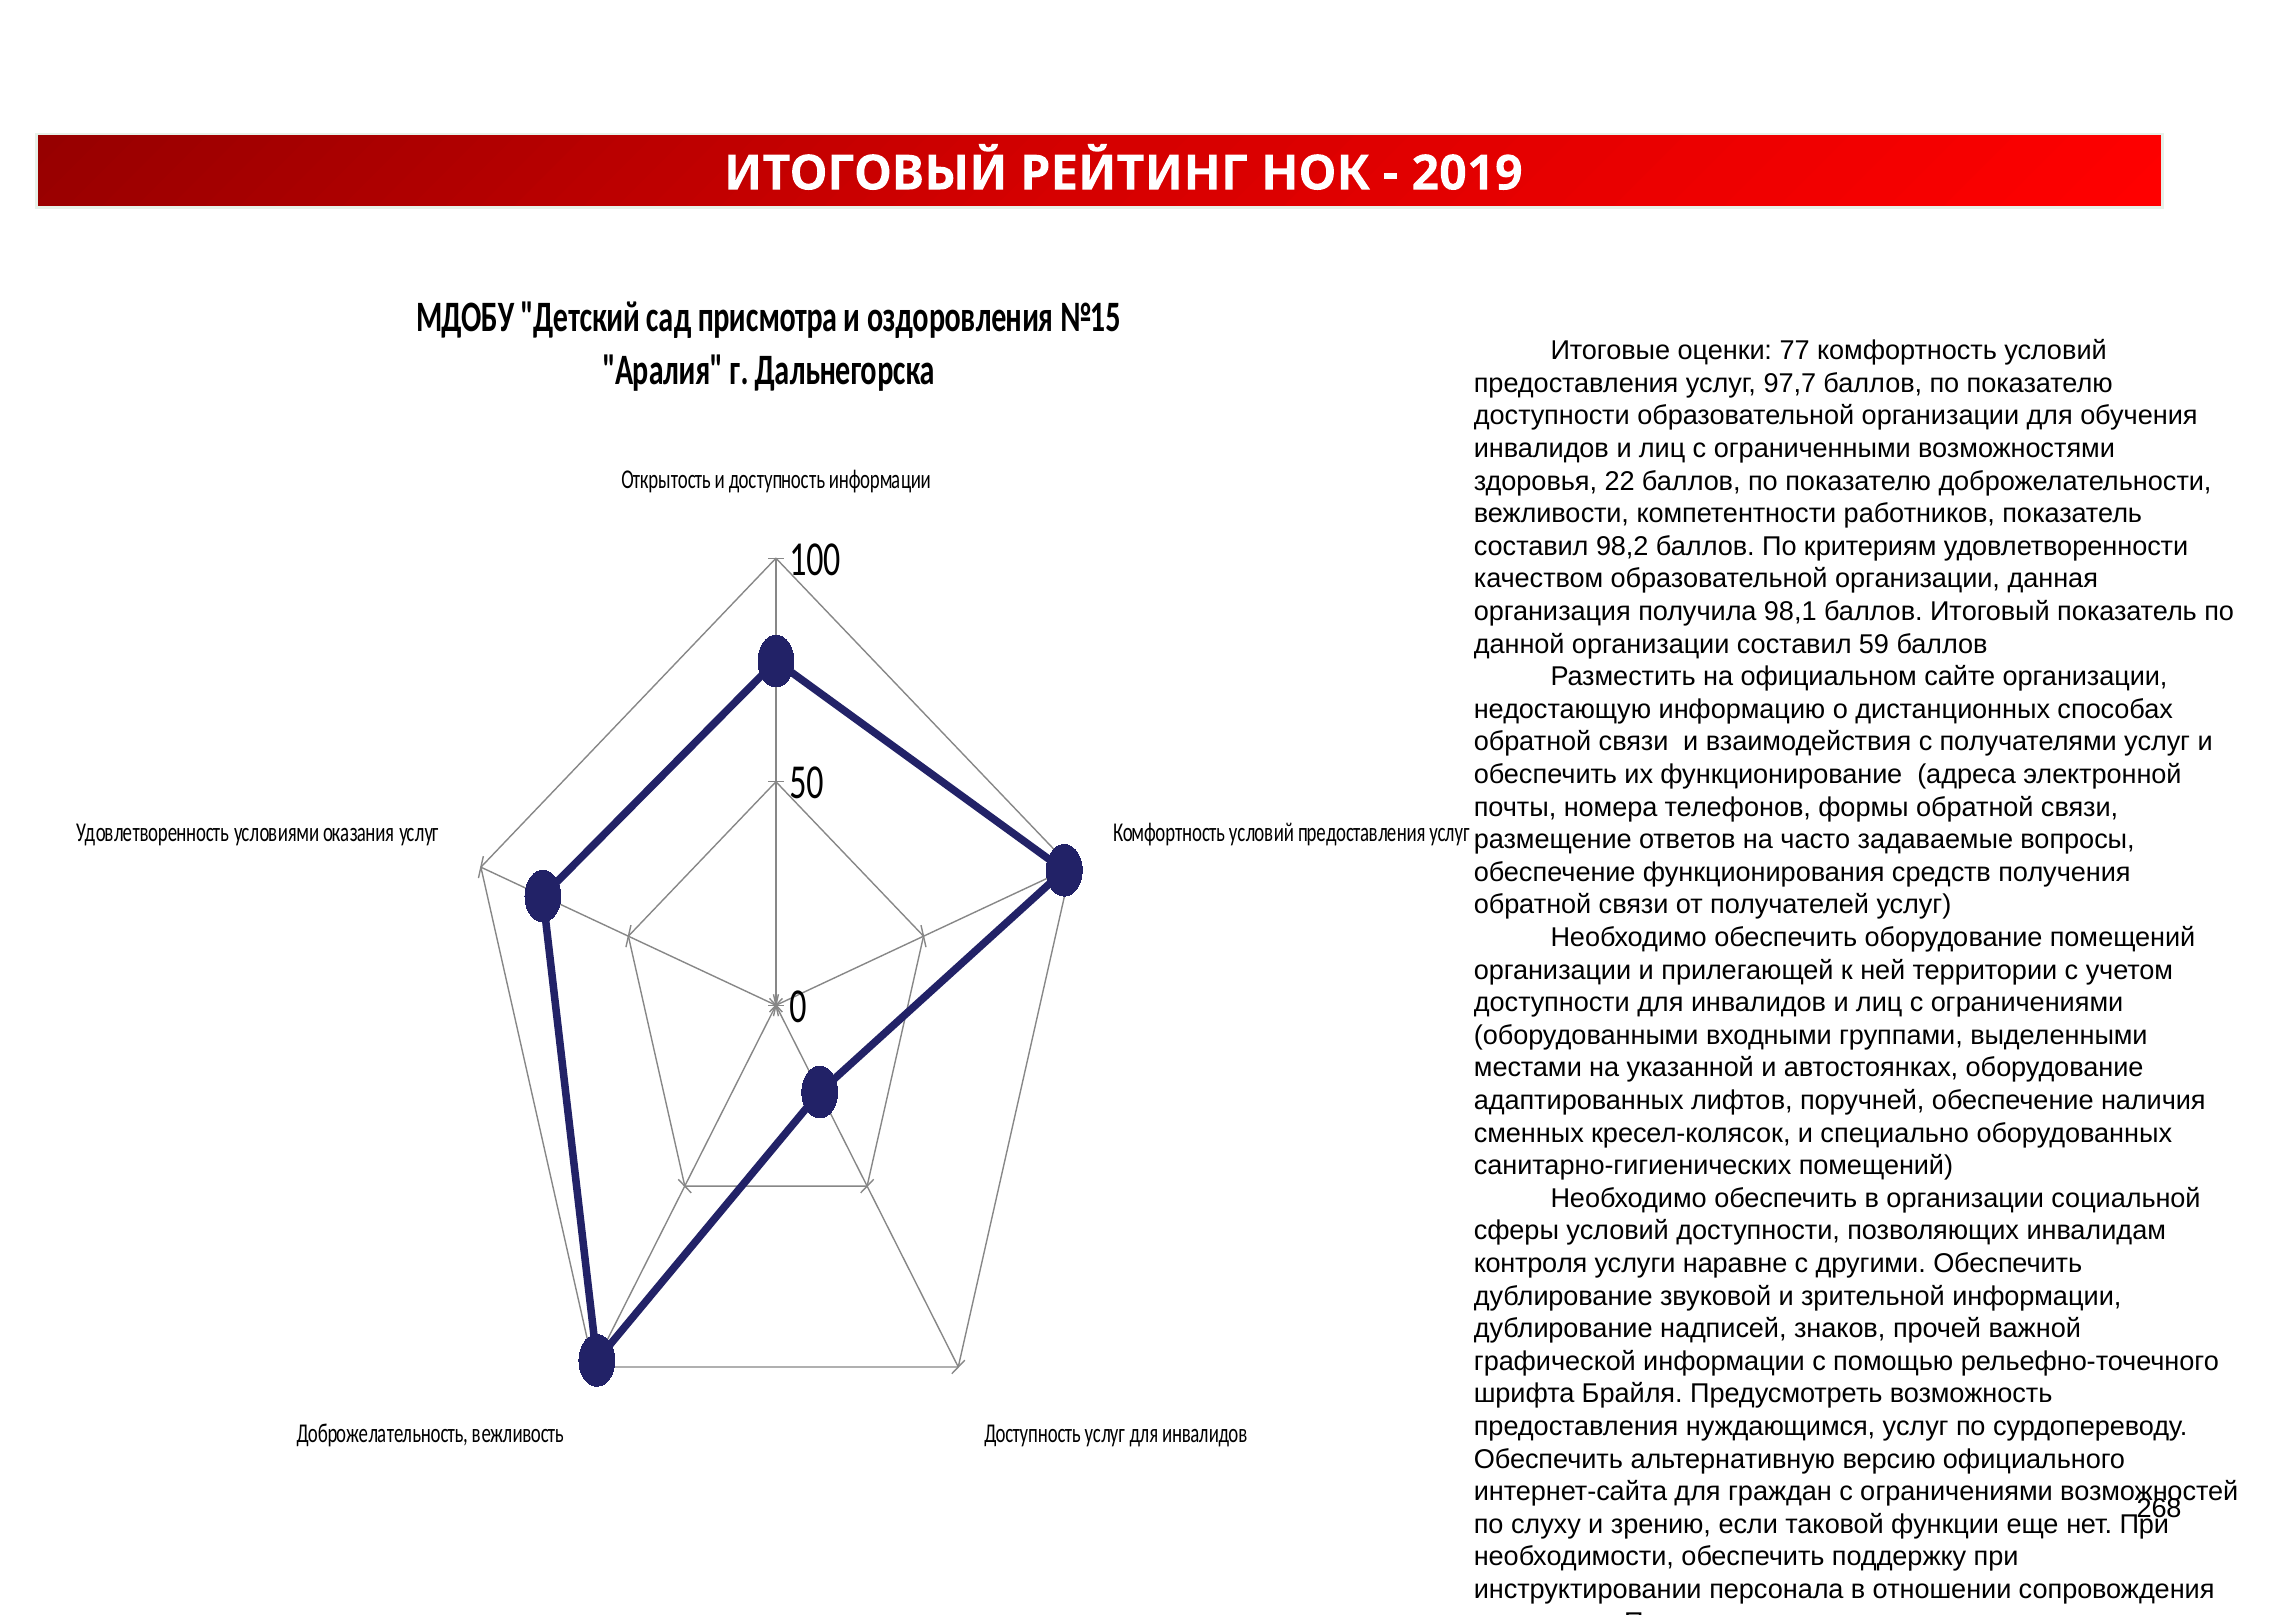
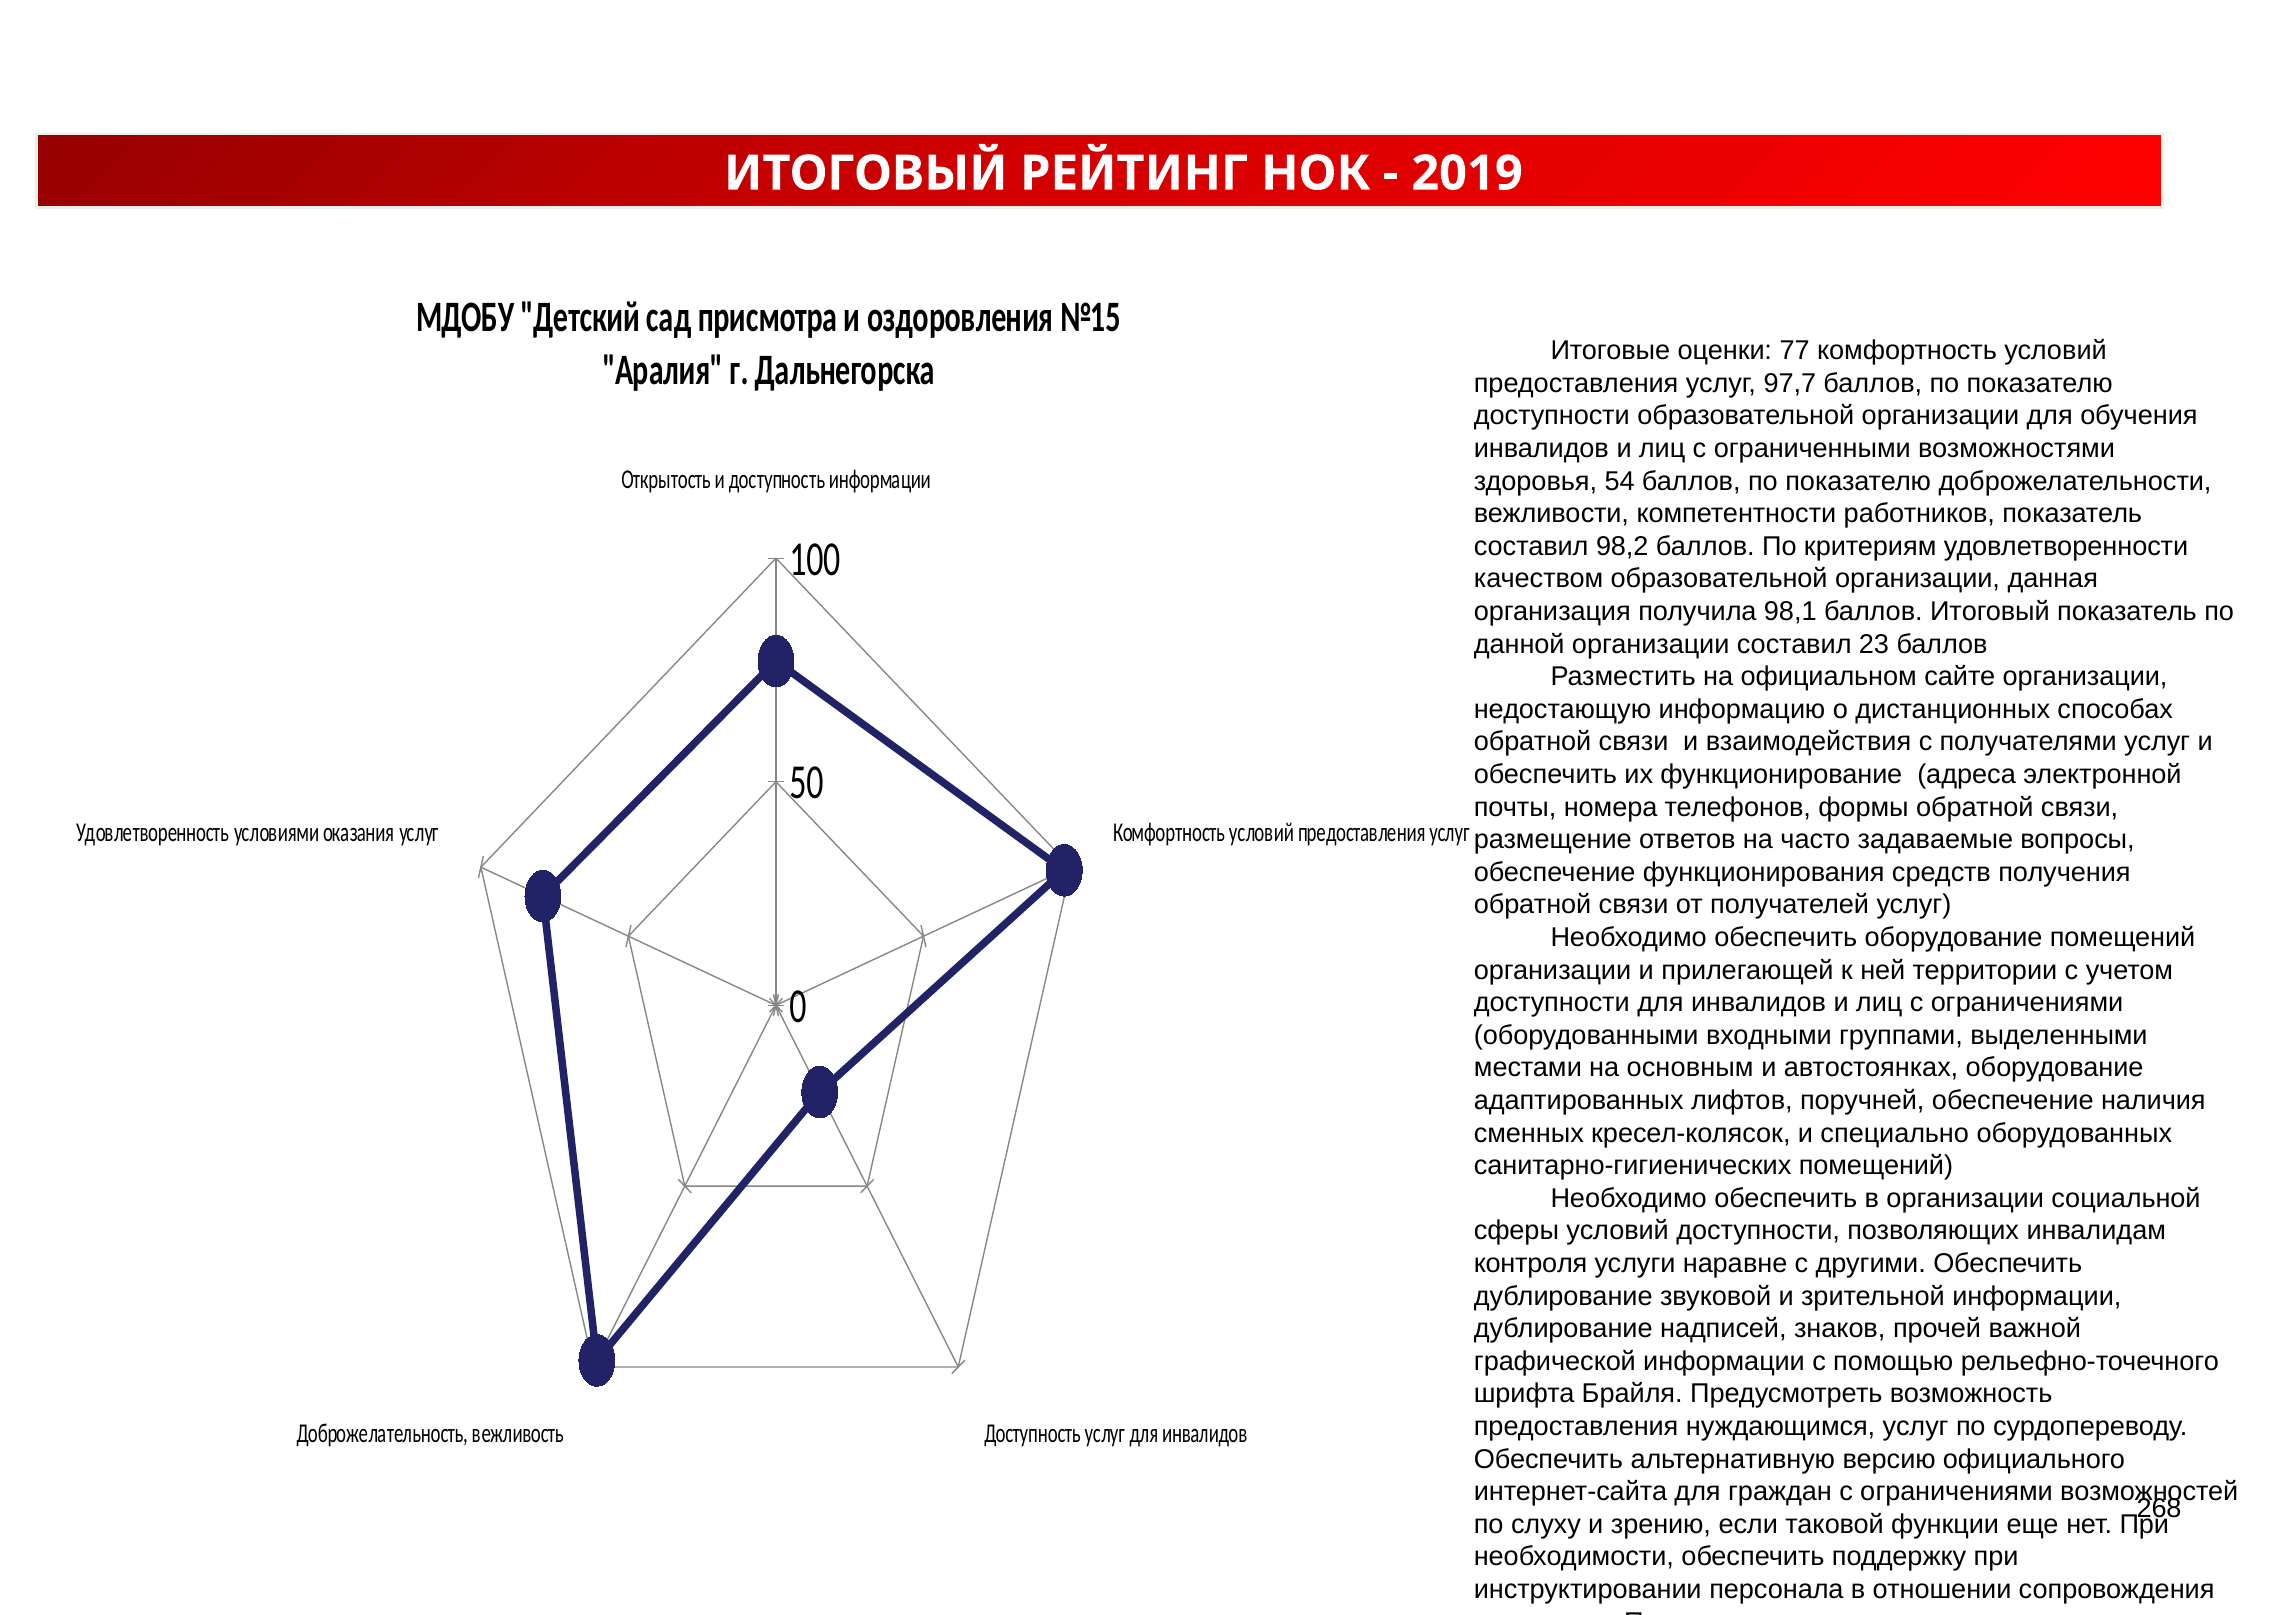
22: 22 -> 54
59: 59 -> 23
указанной: указанной -> основным
